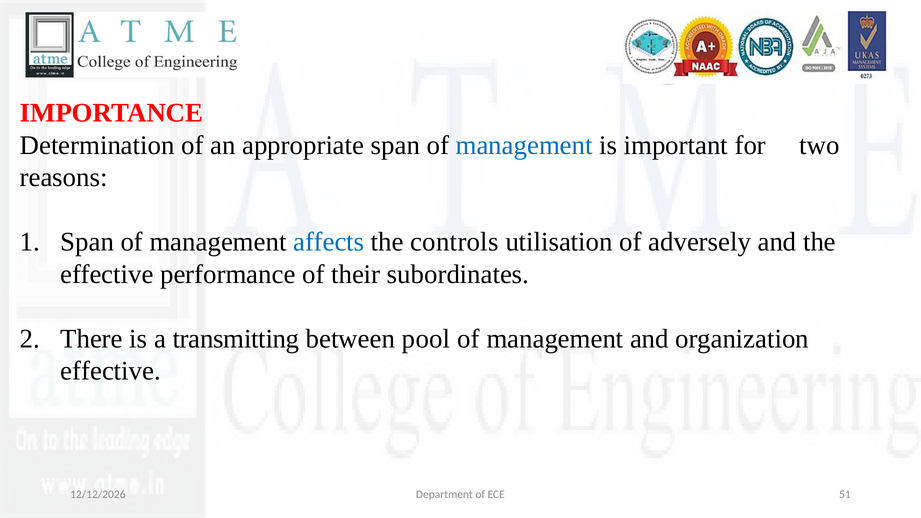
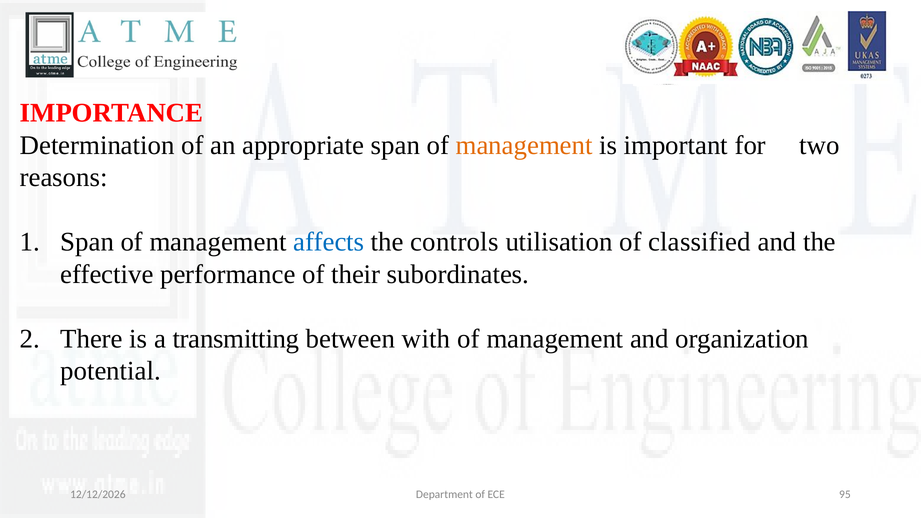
management at (524, 145) colour: blue -> orange
adversely: adversely -> classified
pool: pool -> with
effective at (111, 371): effective -> potential
51: 51 -> 95
